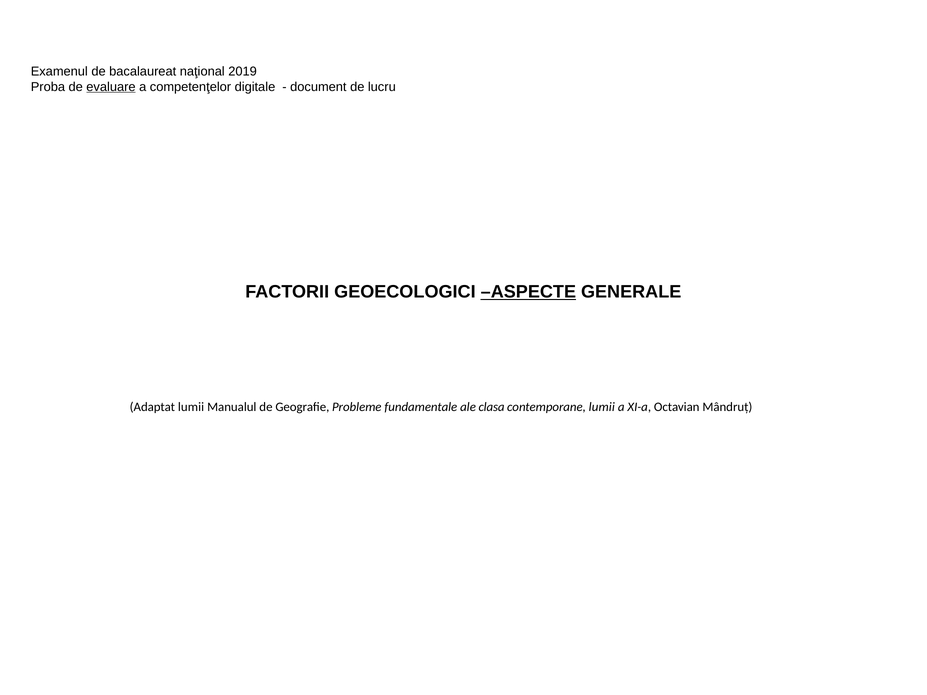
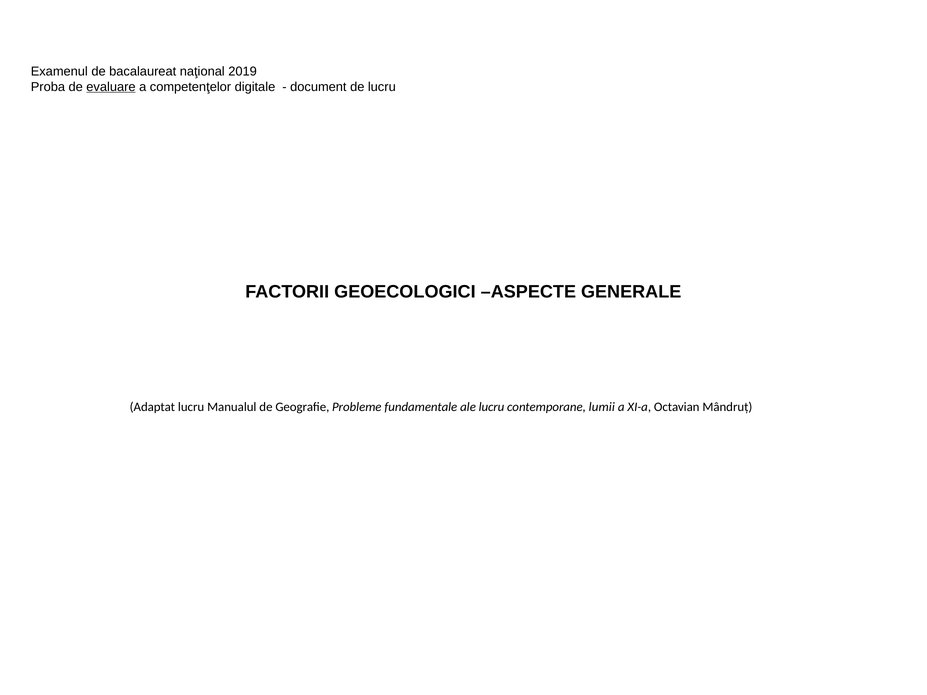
ASPECTE underline: present -> none
Adaptat lumii: lumii -> lucru
ale clasa: clasa -> lucru
